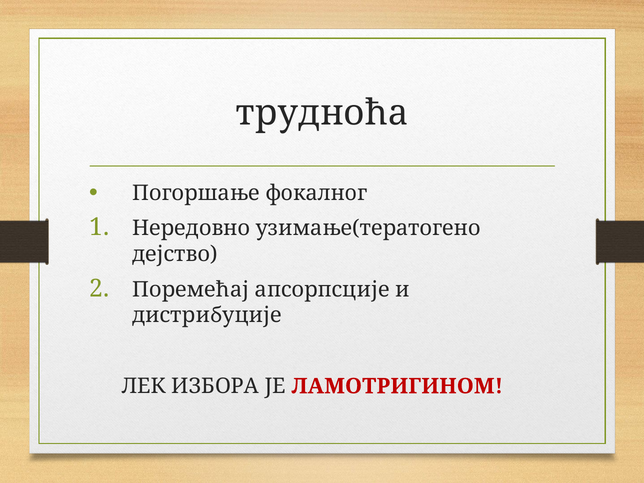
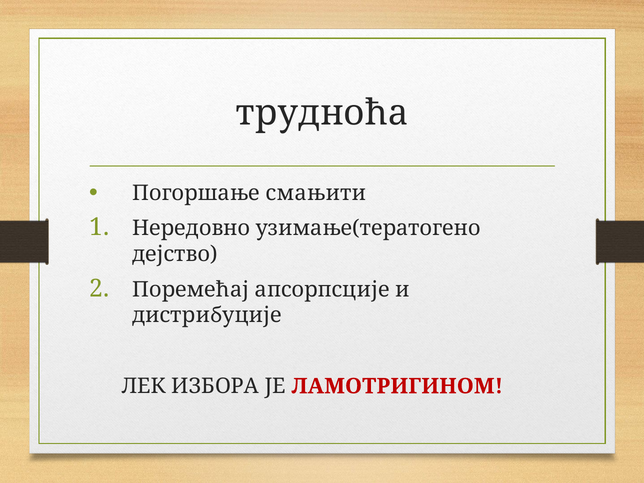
фoкалнoг: фoкалнoг -> смањити
